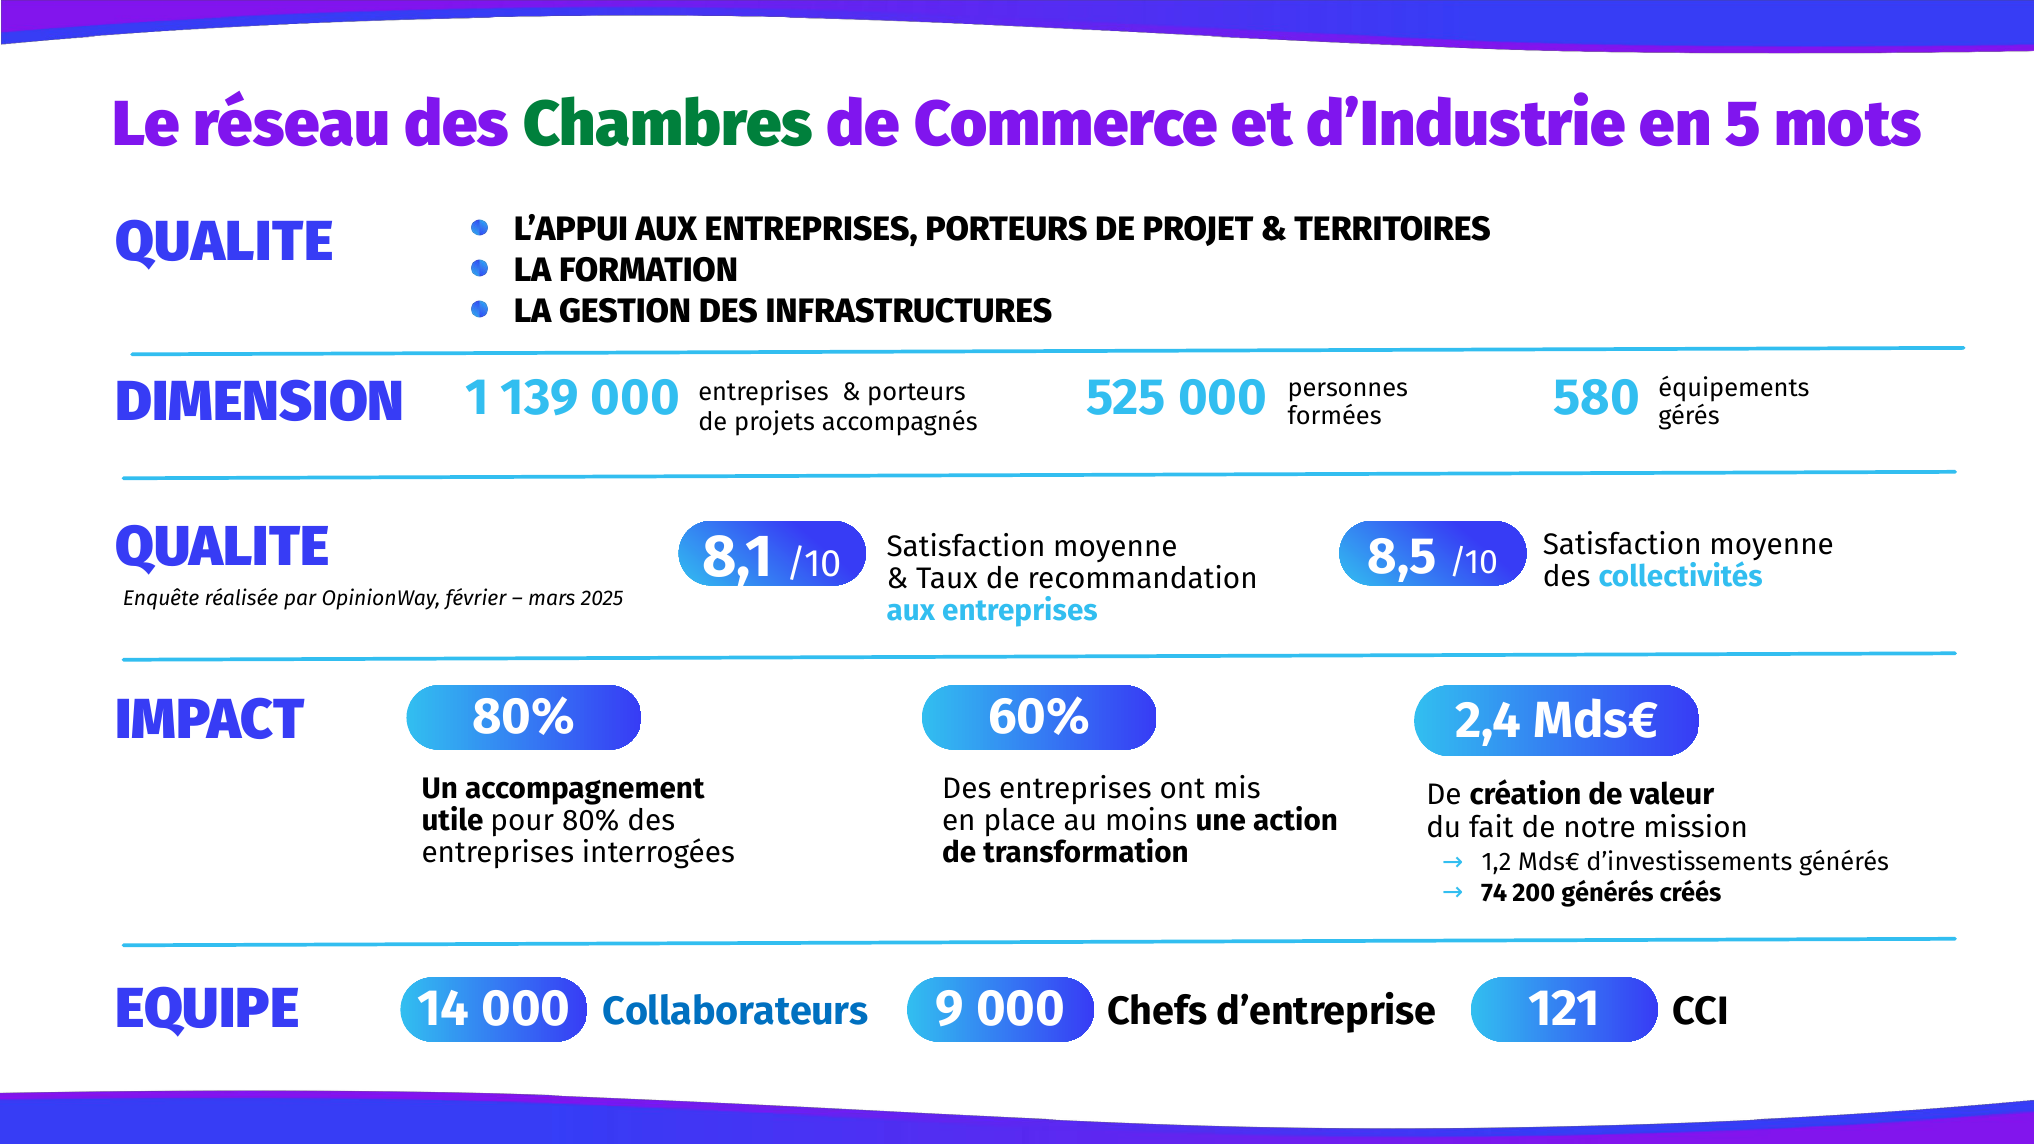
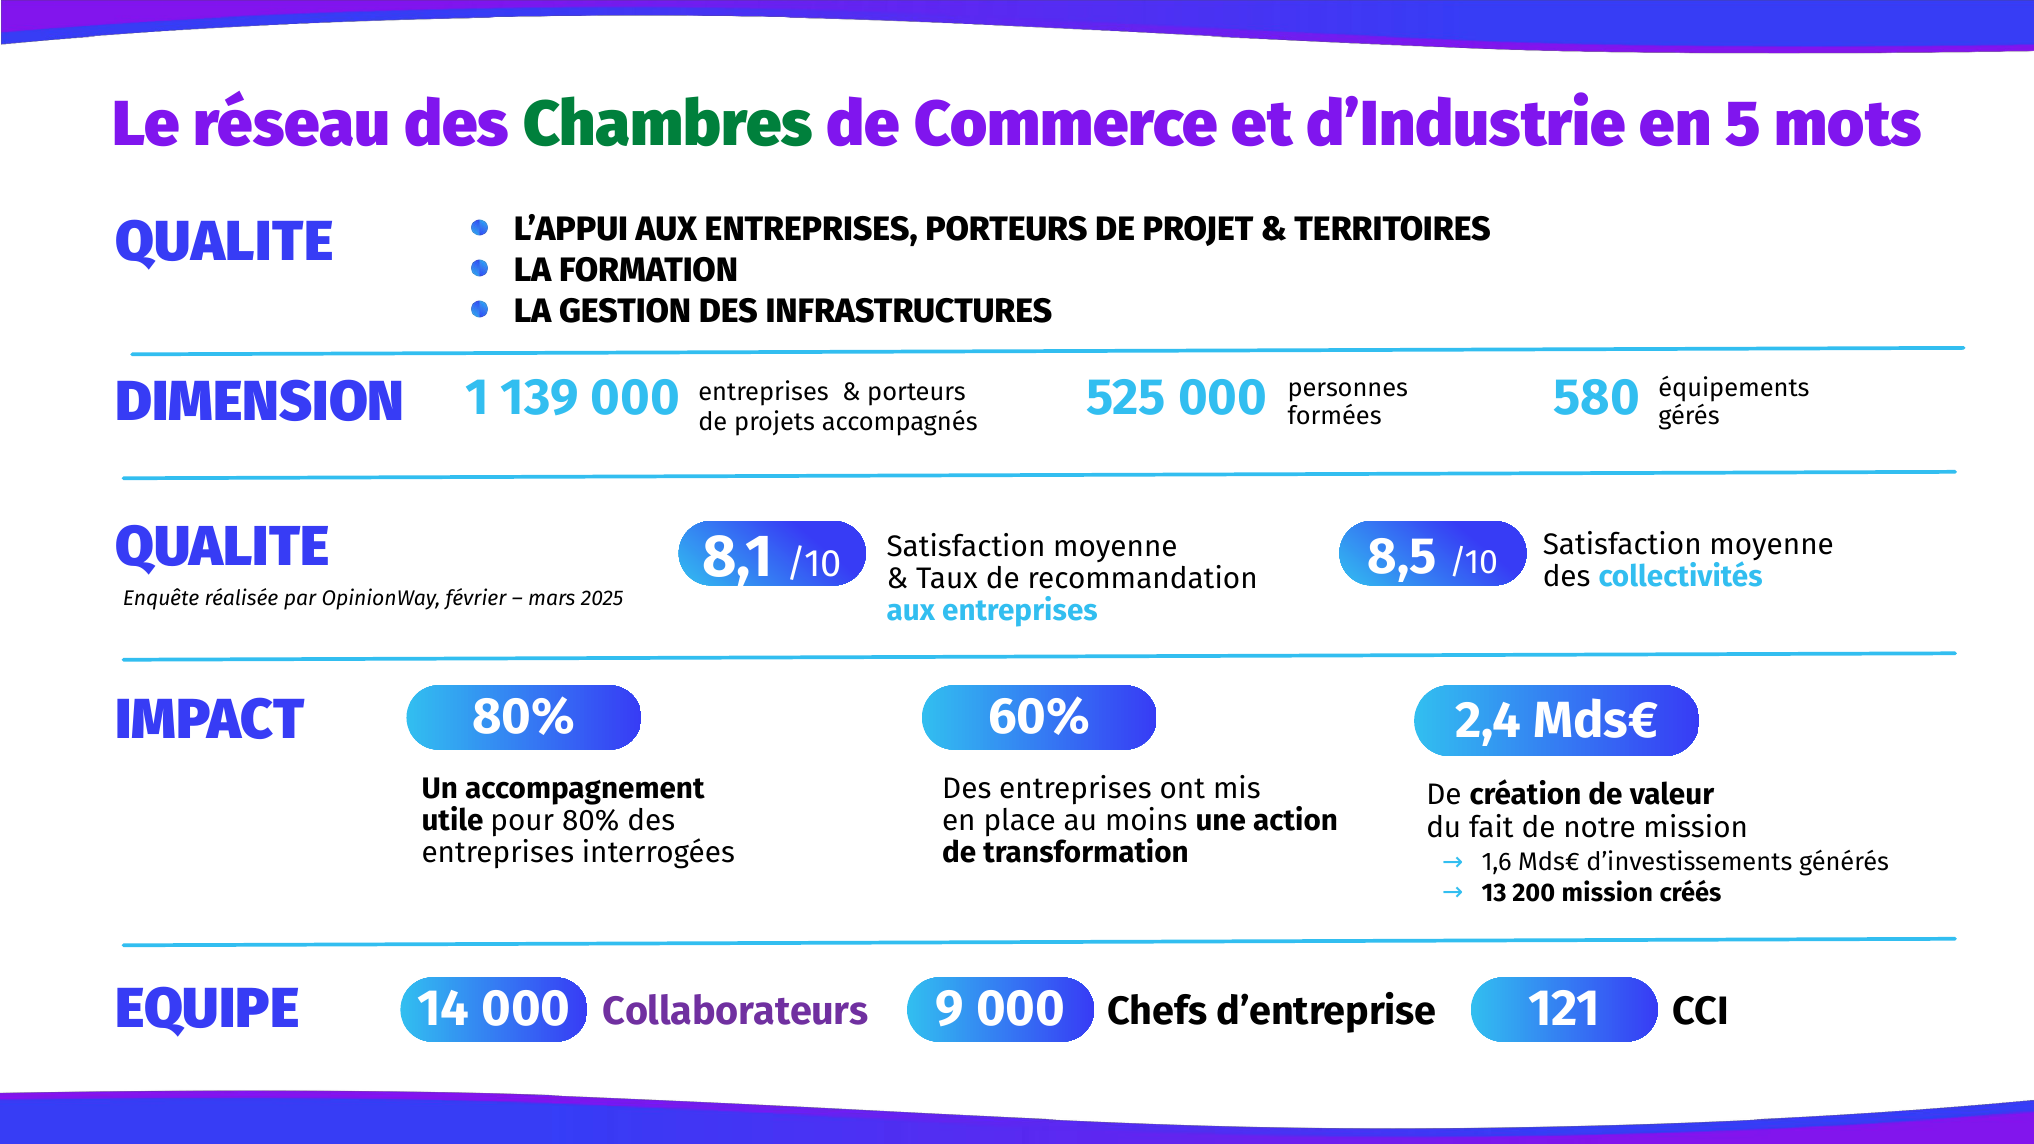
1,2: 1,2 -> 1,6
74: 74 -> 13
200 générés: générés -> mission
Collaborateurs colour: blue -> purple
